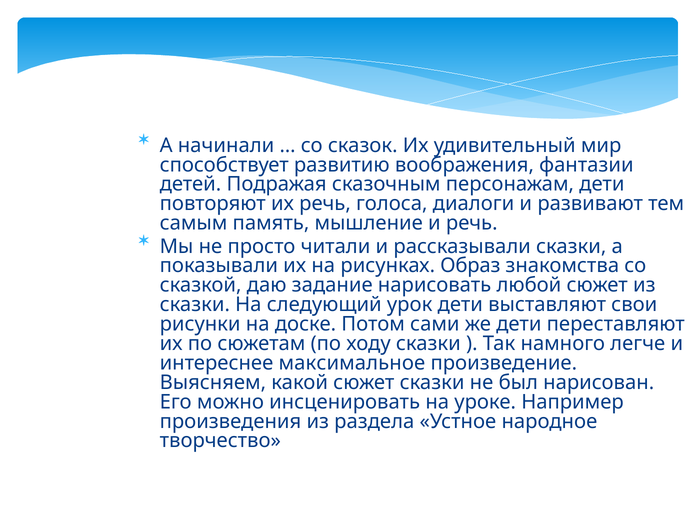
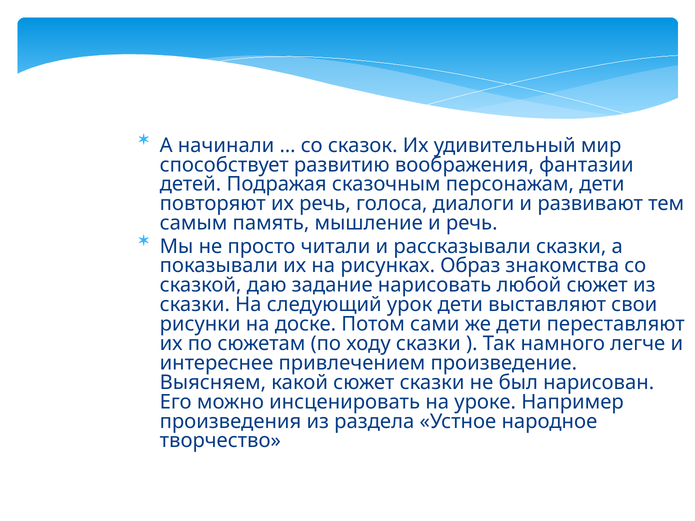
максимальное: максимальное -> привлечением
